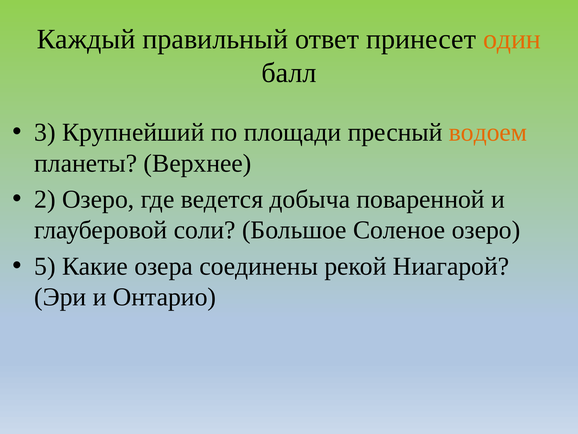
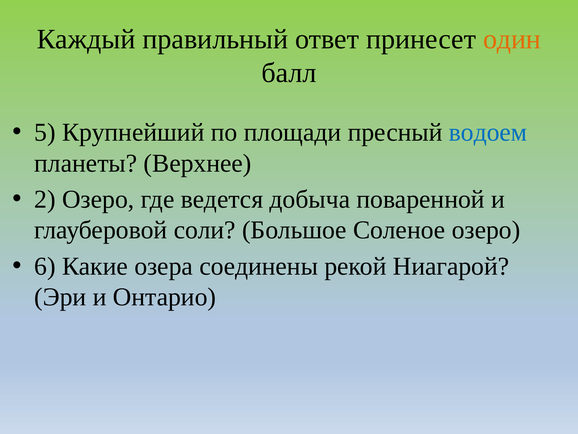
3: 3 -> 5
водоем colour: orange -> blue
5: 5 -> 6
